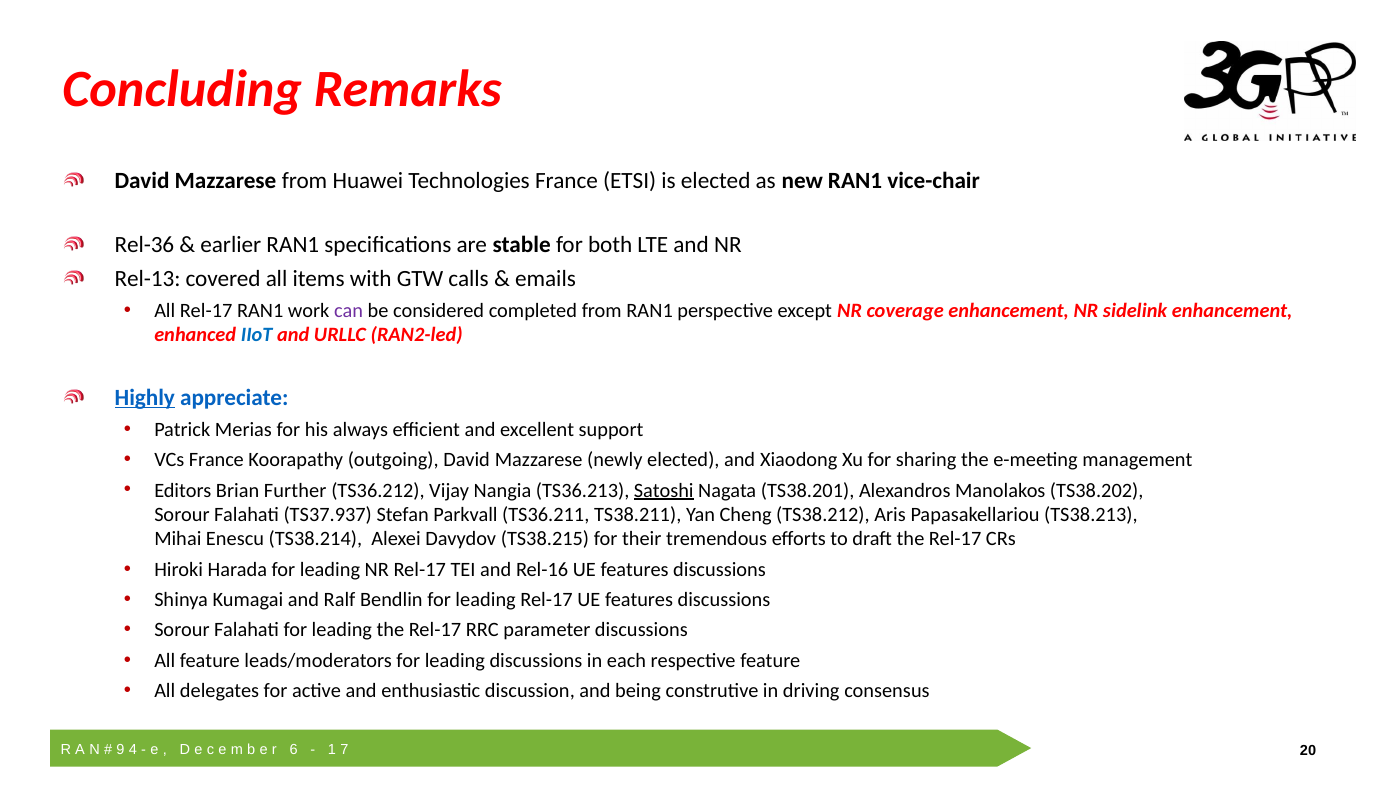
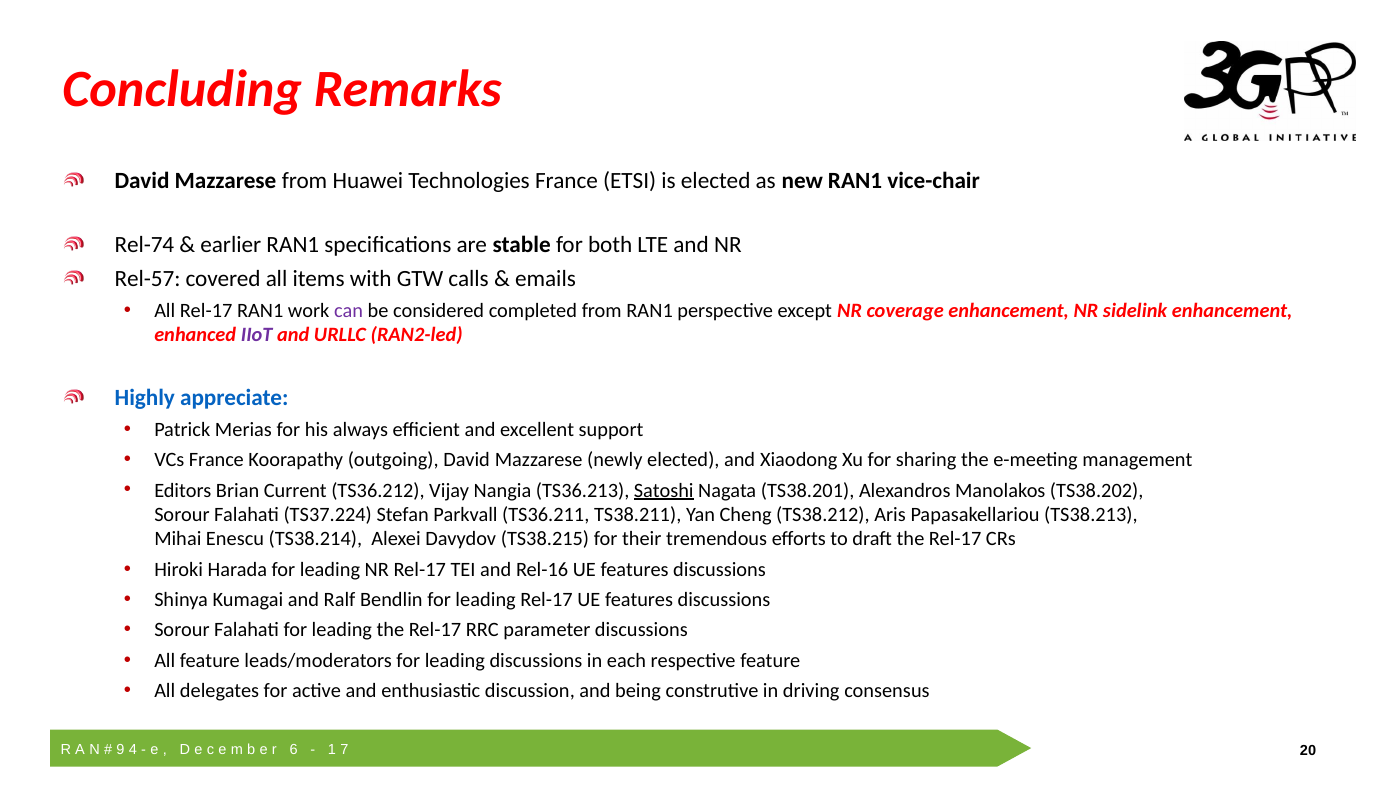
Rel-36: Rel-36 -> Rel-74
Rel-13: Rel-13 -> Rel-57
IIoT colour: blue -> purple
Highly underline: present -> none
Further: Further -> Current
TS37.937: TS37.937 -> TS37.224
